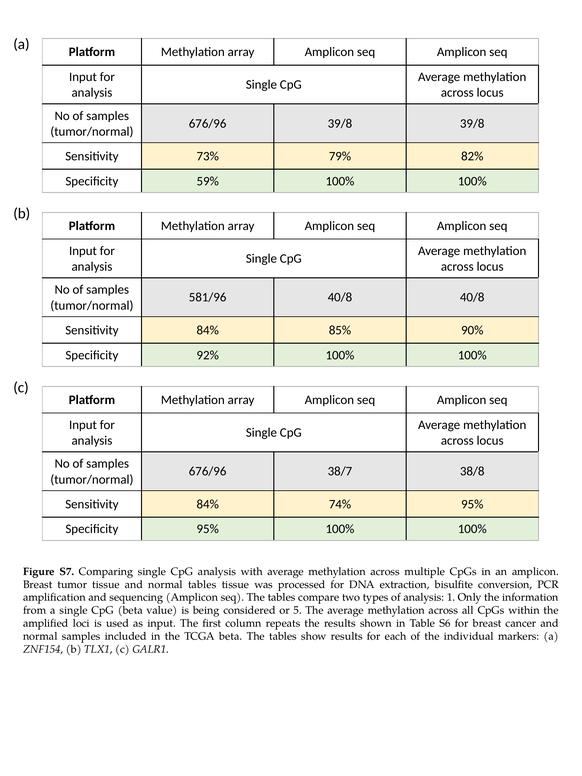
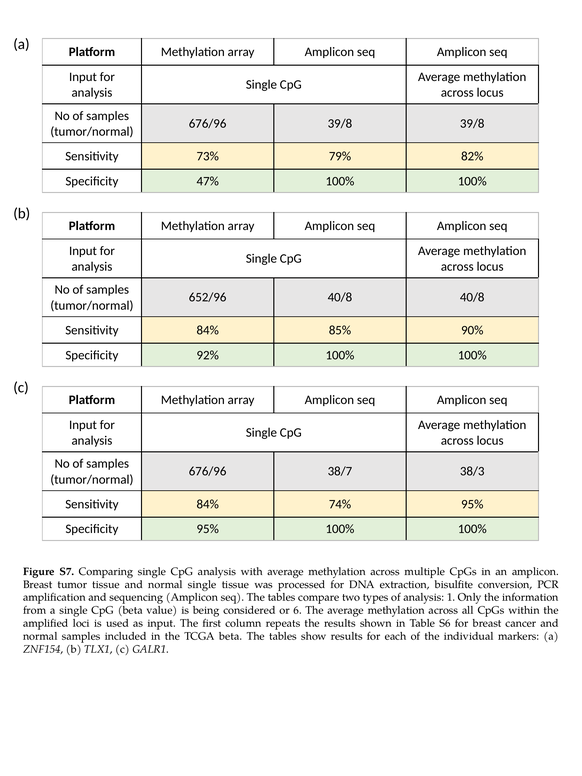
59%: 59% -> 47%
581/96: 581/96 -> 652/96
38/8: 38/8 -> 38/3
normal tables: tables -> single
5: 5 -> 6
